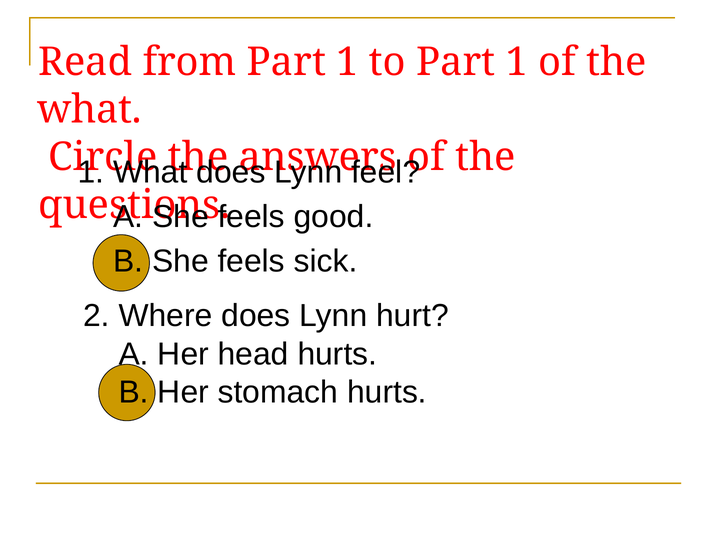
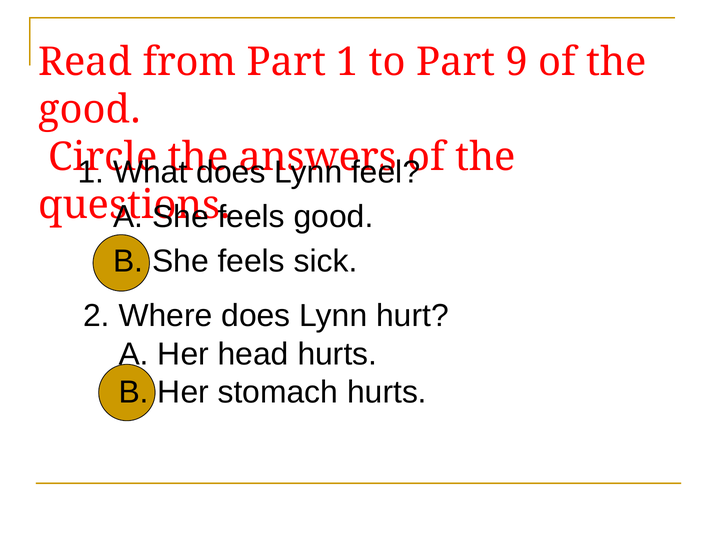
to Part 1: 1 -> 9
what at (90, 110): what -> good
